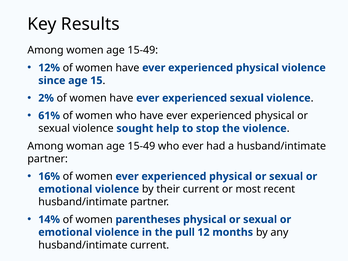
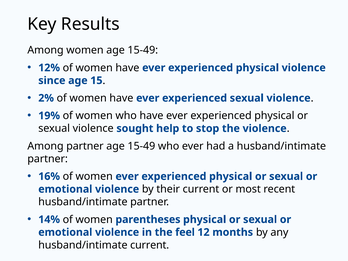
61%: 61% -> 19%
Among woman: woman -> partner
pull: pull -> feel
